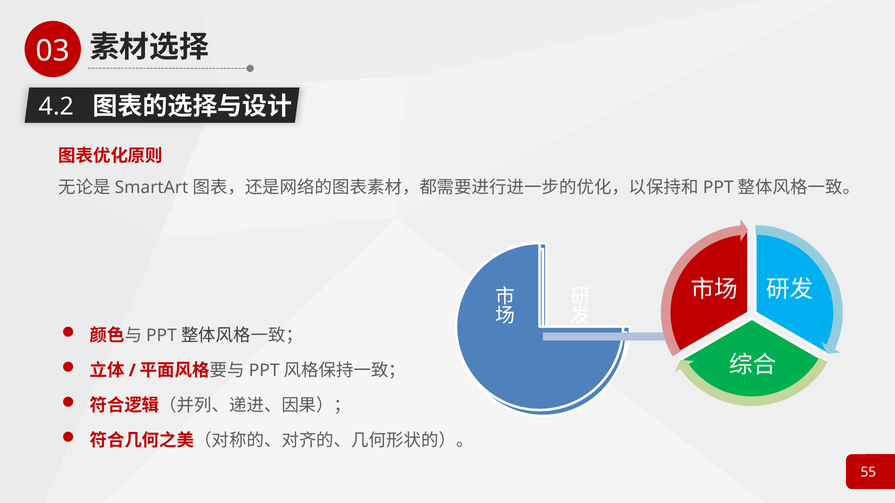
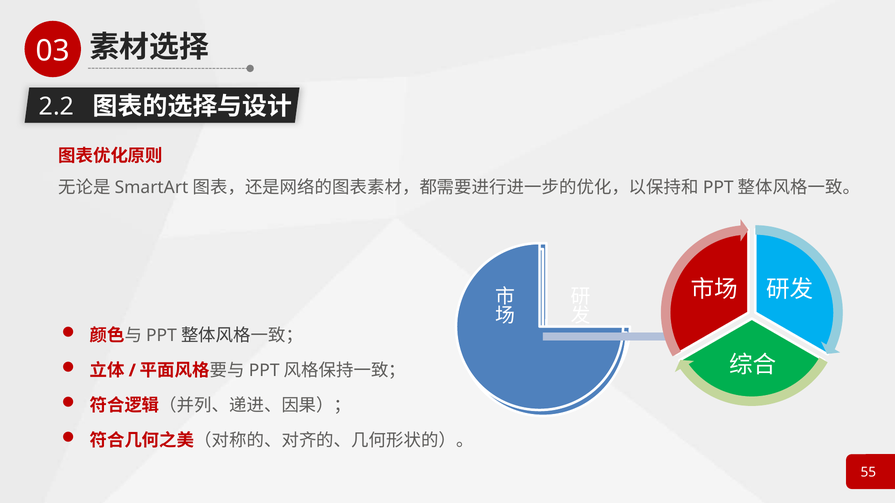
4.2: 4.2 -> 2.2
